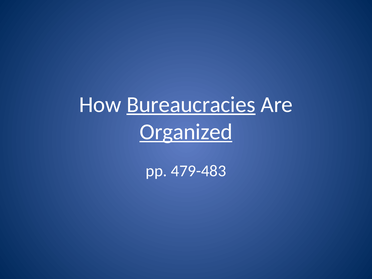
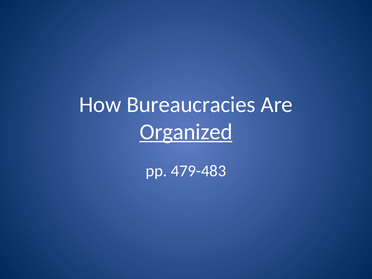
Bureaucracies underline: present -> none
